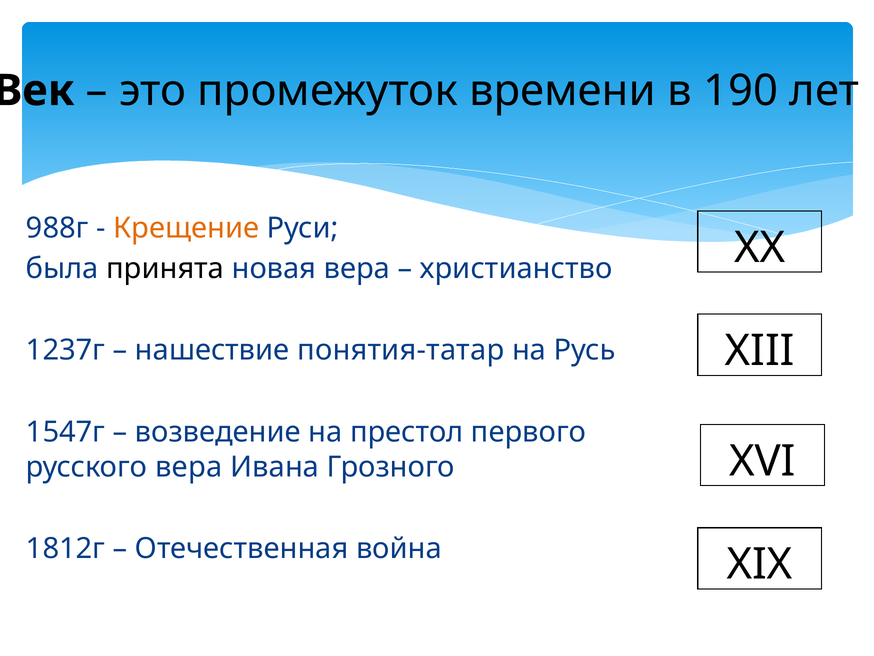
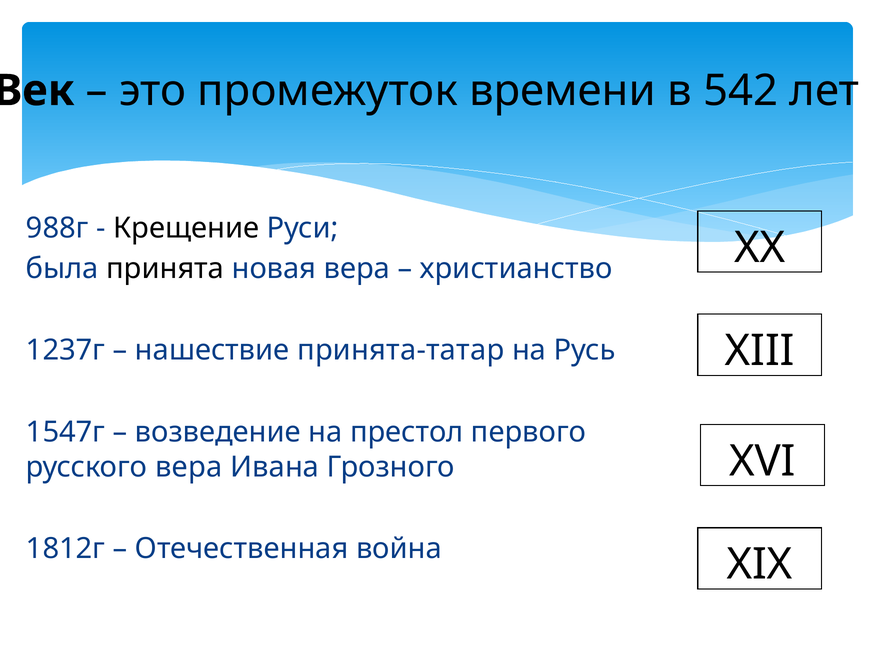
190: 190 -> 542
Крещение colour: orange -> black
понятия-татар: понятия-татар -> принята-татар
